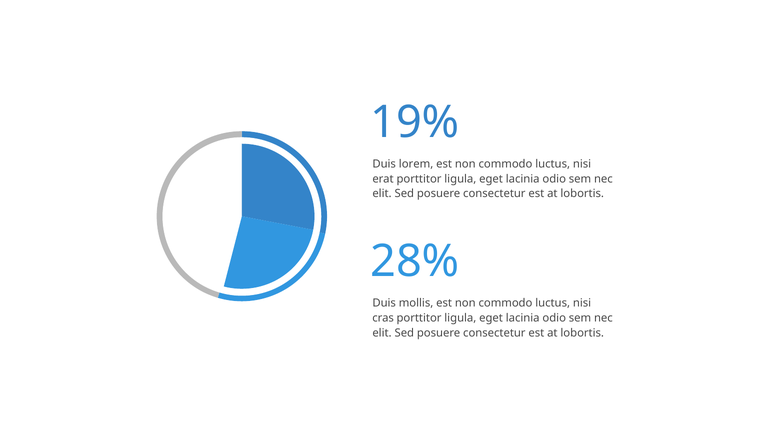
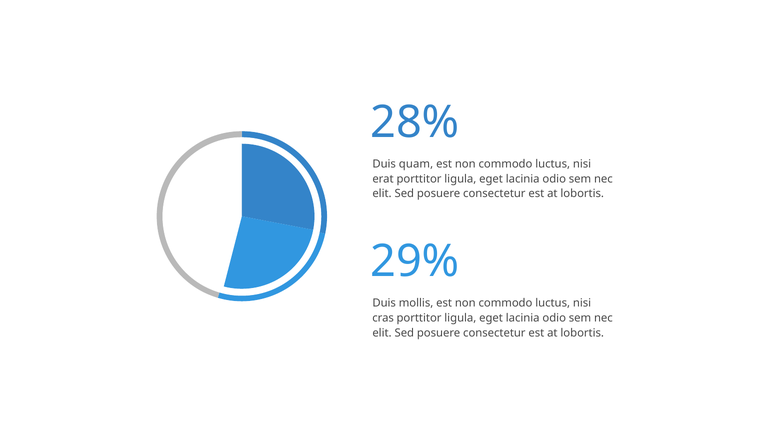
19%: 19% -> 28%
lorem: lorem -> quam
28%: 28% -> 29%
